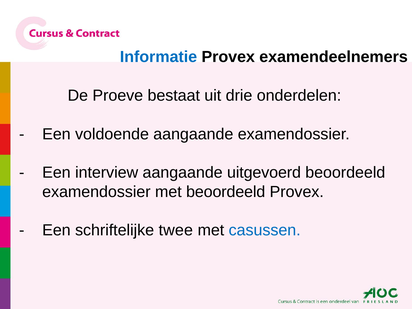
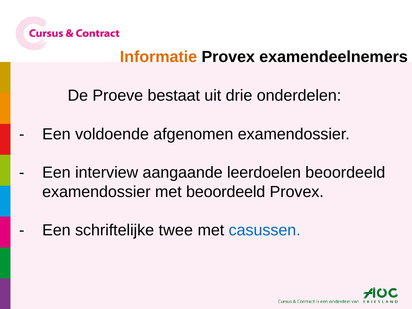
Informatie colour: blue -> orange
voldoende aangaande: aangaande -> afgenomen
uitgevoerd: uitgevoerd -> leerdoelen
